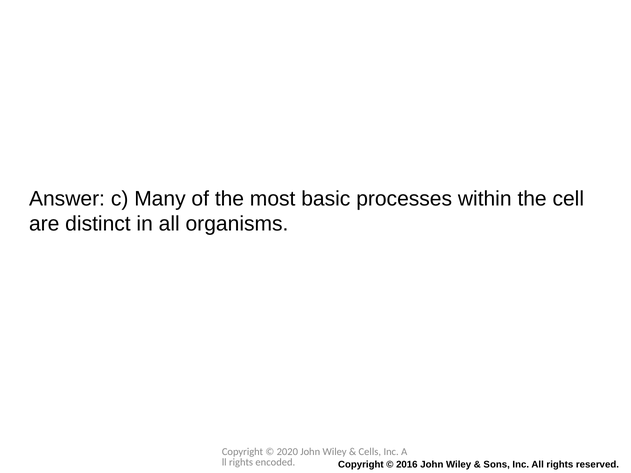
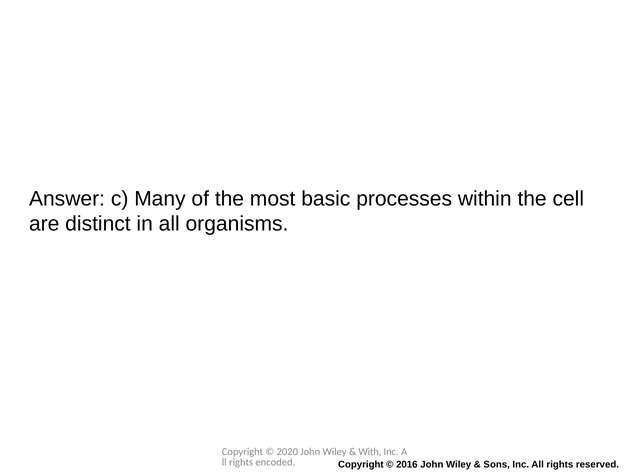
Cells: Cells -> With
